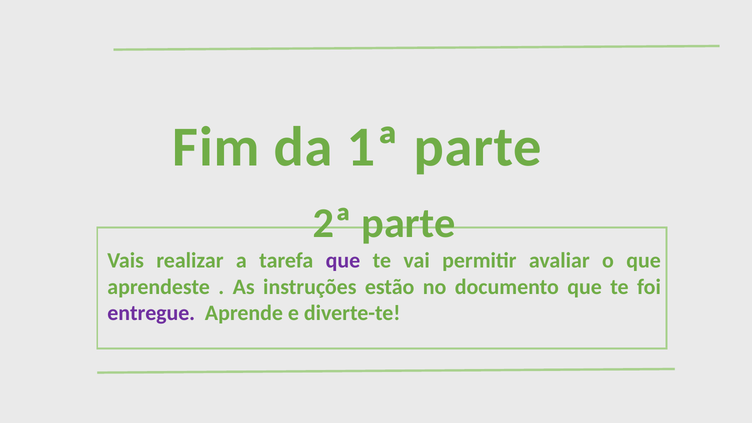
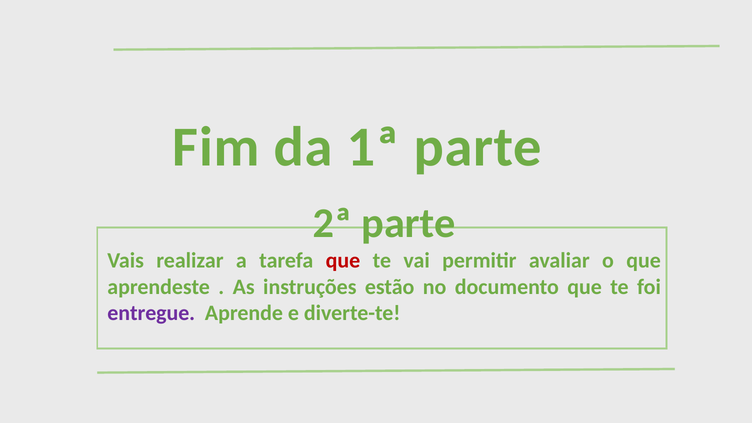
que at (343, 261) colour: purple -> red
